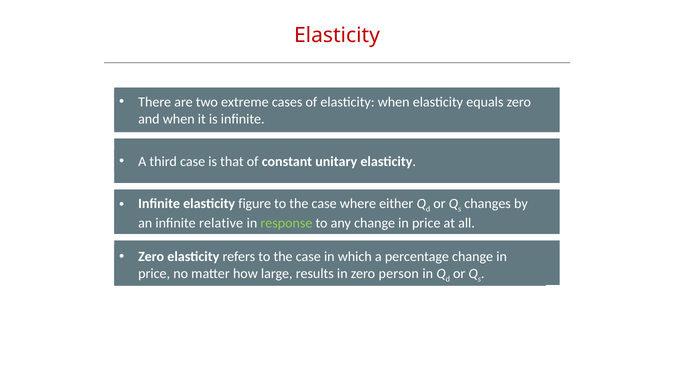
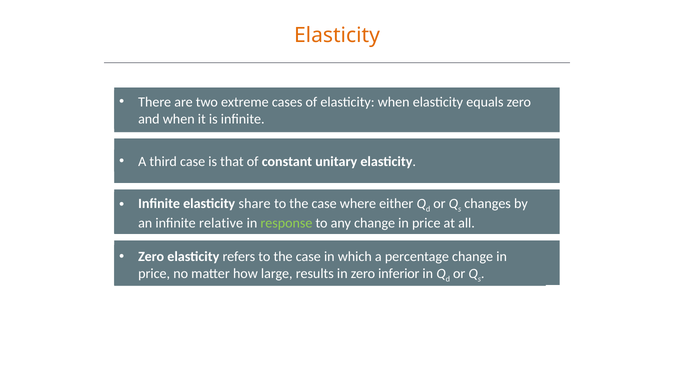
Elasticity at (337, 35) colour: red -> orange
figure: figure -> share
person: person -> inferior
